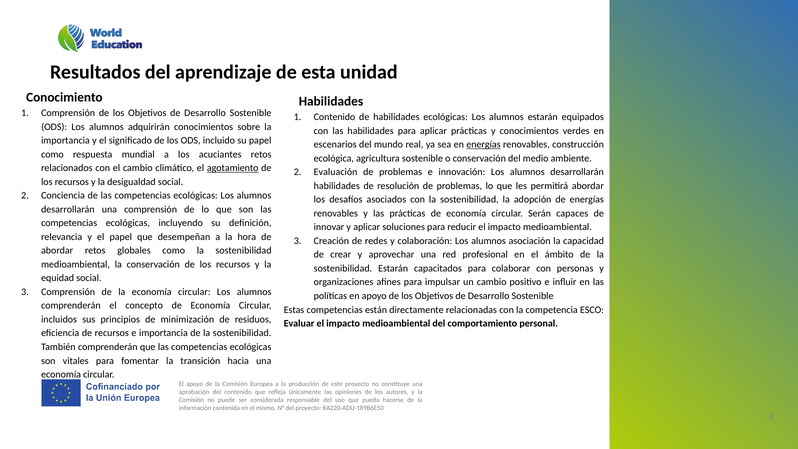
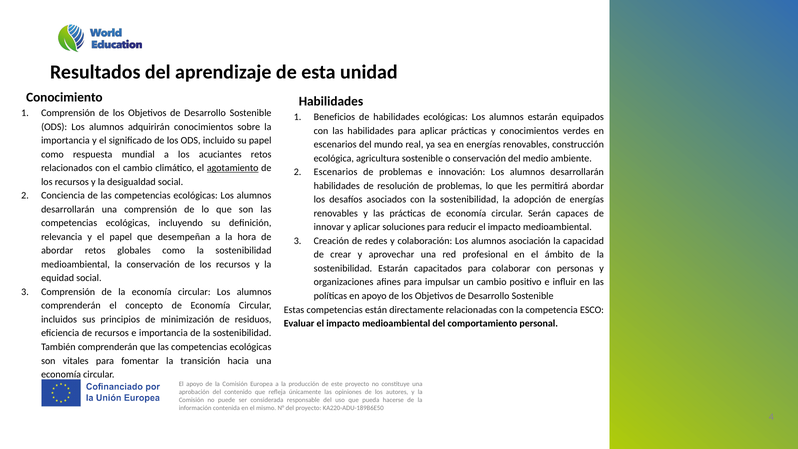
Contenido at (334, 117): Contenido -> Beneficios
energías at (483, 144) underline: present -> none
Evaluación at (336, 172): Evaluación -> Escenarios
